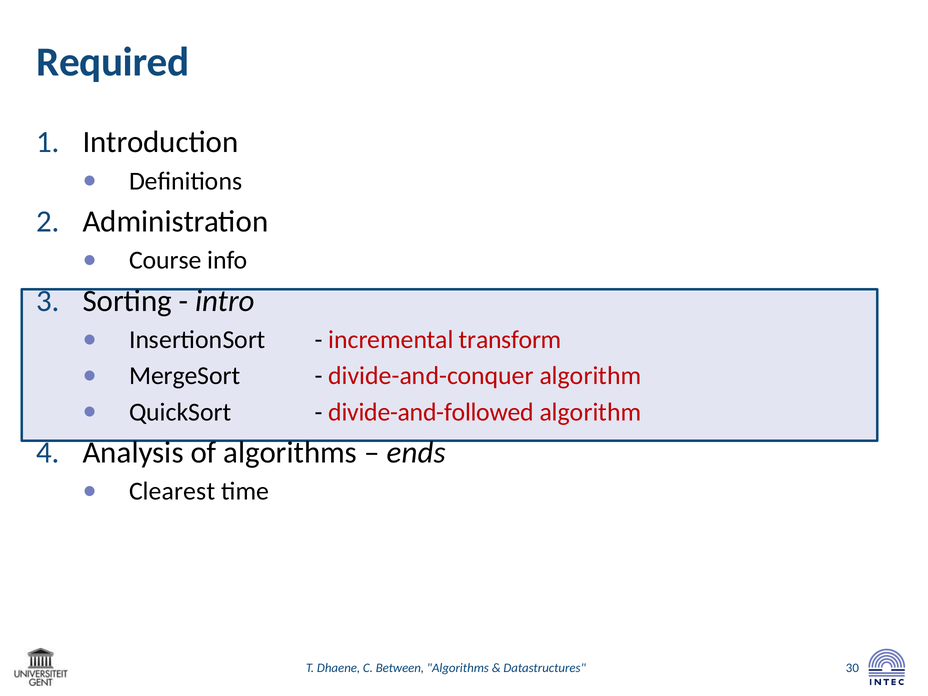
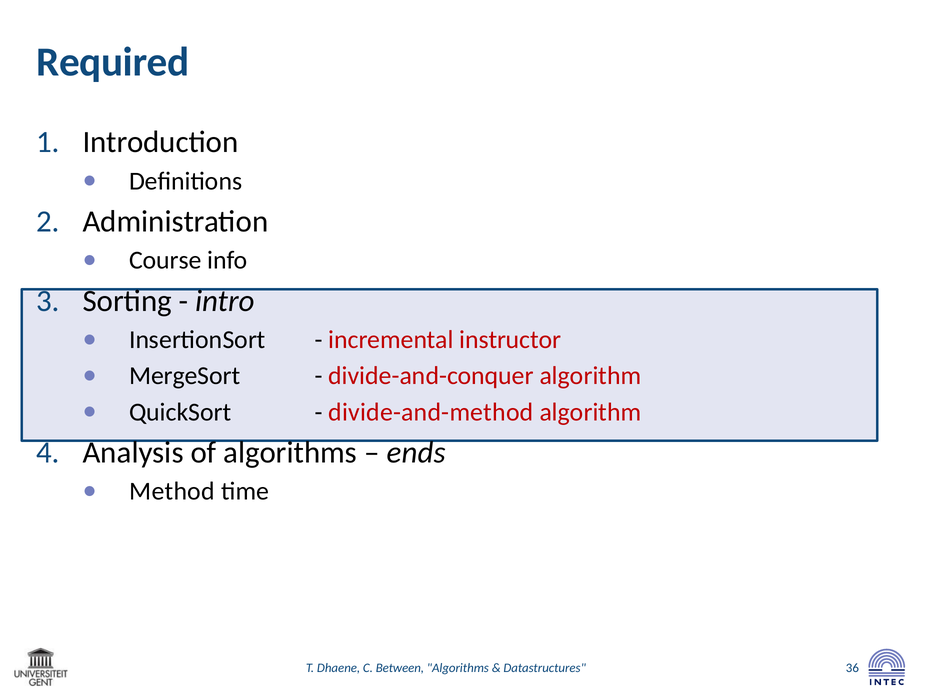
transform: transform -> instructor
divide-and-followed: divide-and-followed -> divide-and-method
Clearest: Clearest -> Method
30: 30 -> 36
